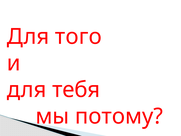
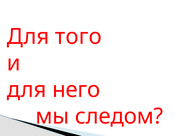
тебя: тебя -> него
потому: потому -> следом
